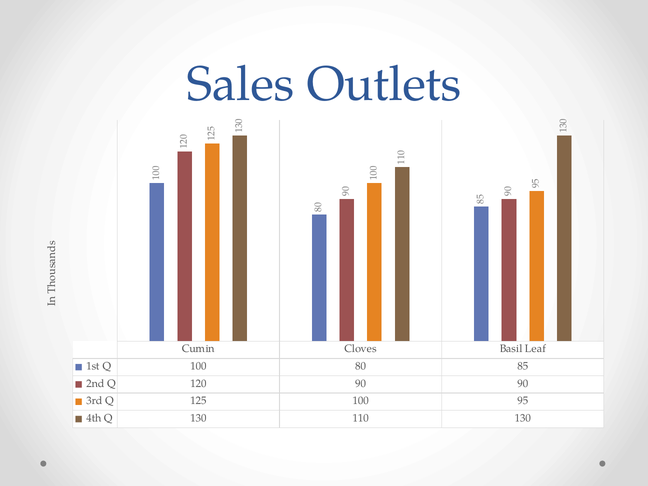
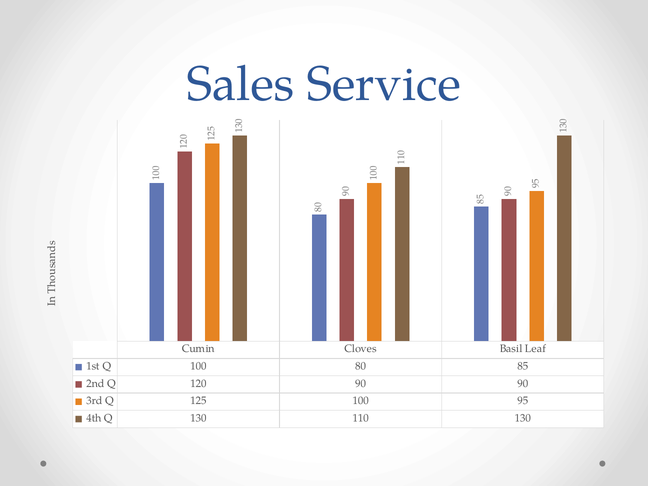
Outlets: Outlets -> Service
